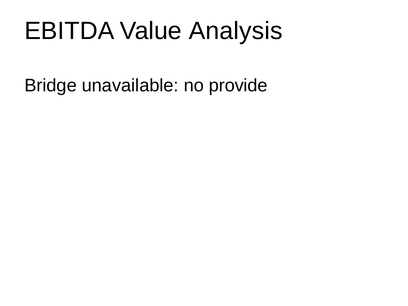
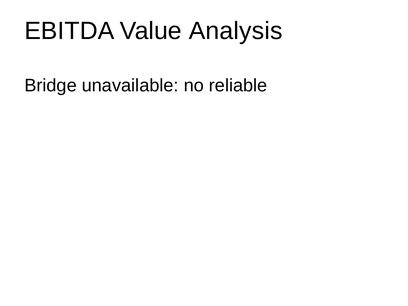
provide: provide -> reliable
